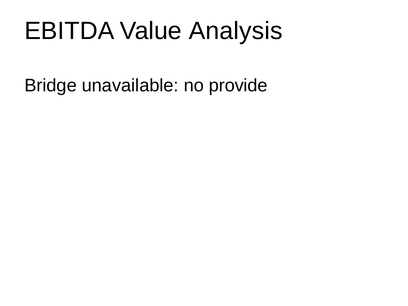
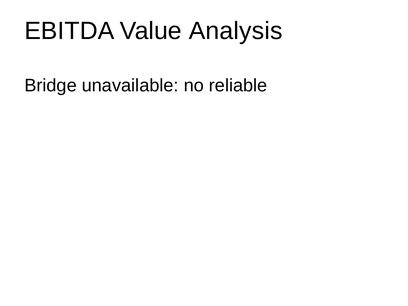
provide: provide -> reliable
